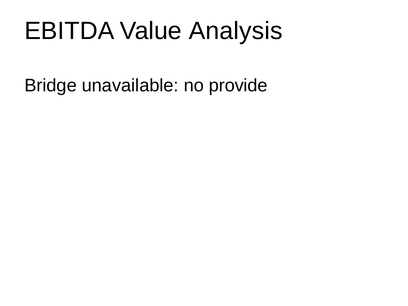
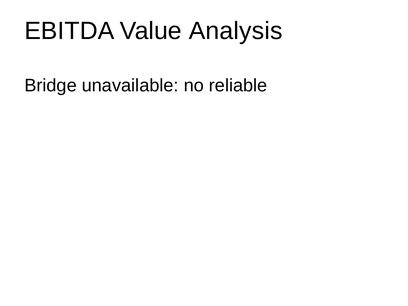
provide: provide -> reliable
